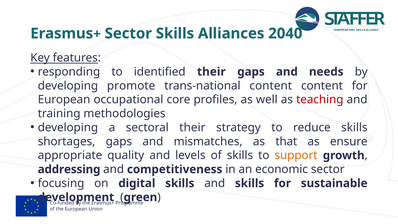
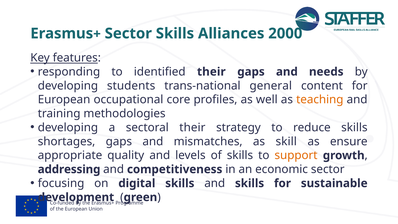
2040: 2040 -> 2000
promote: promote -> students
trans-national content: content -> general
teaching colour: red -> orange
that: that -> skill
